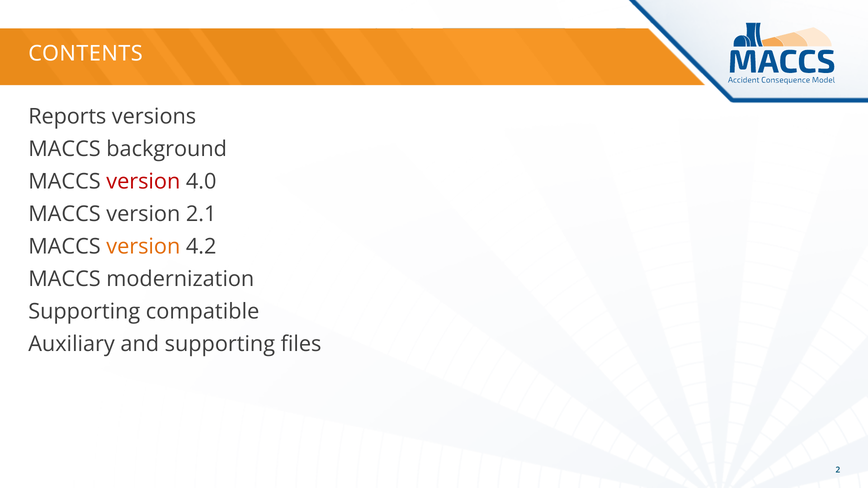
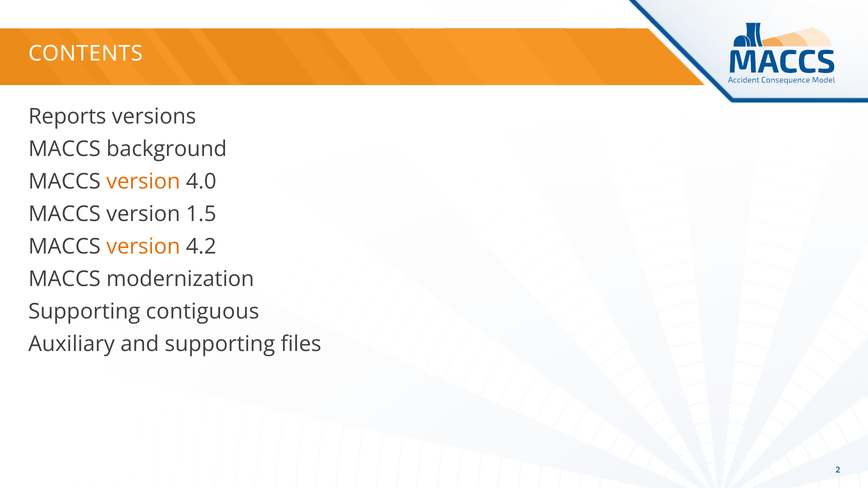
version at (143, 182) colour: red -> orange
2.1: 2.1 -> 1.5
compatible: compatible -> contiguous
